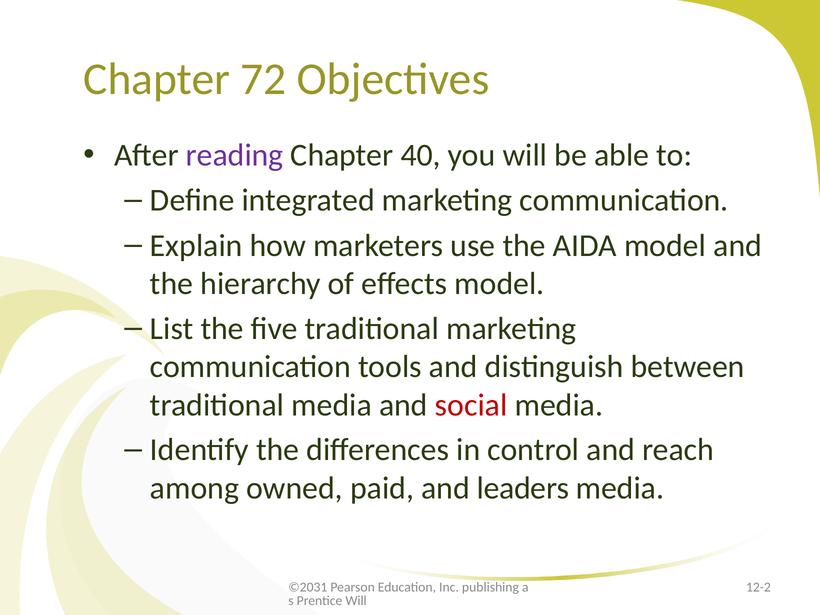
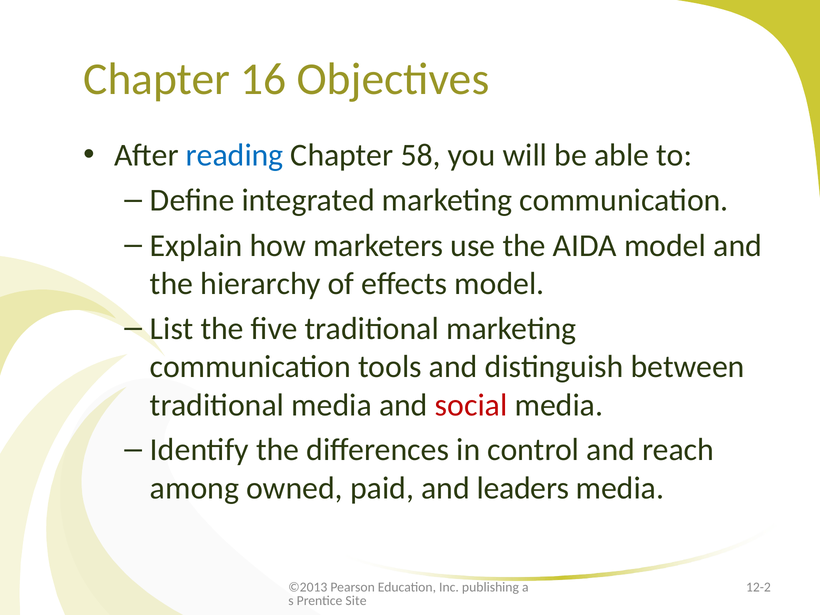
72: 72 -> 16
reading colour: purple -> blue
40: 40 -> 58
©2031: ©2031 -> ©2013
Prentice Will: Will -> Site
